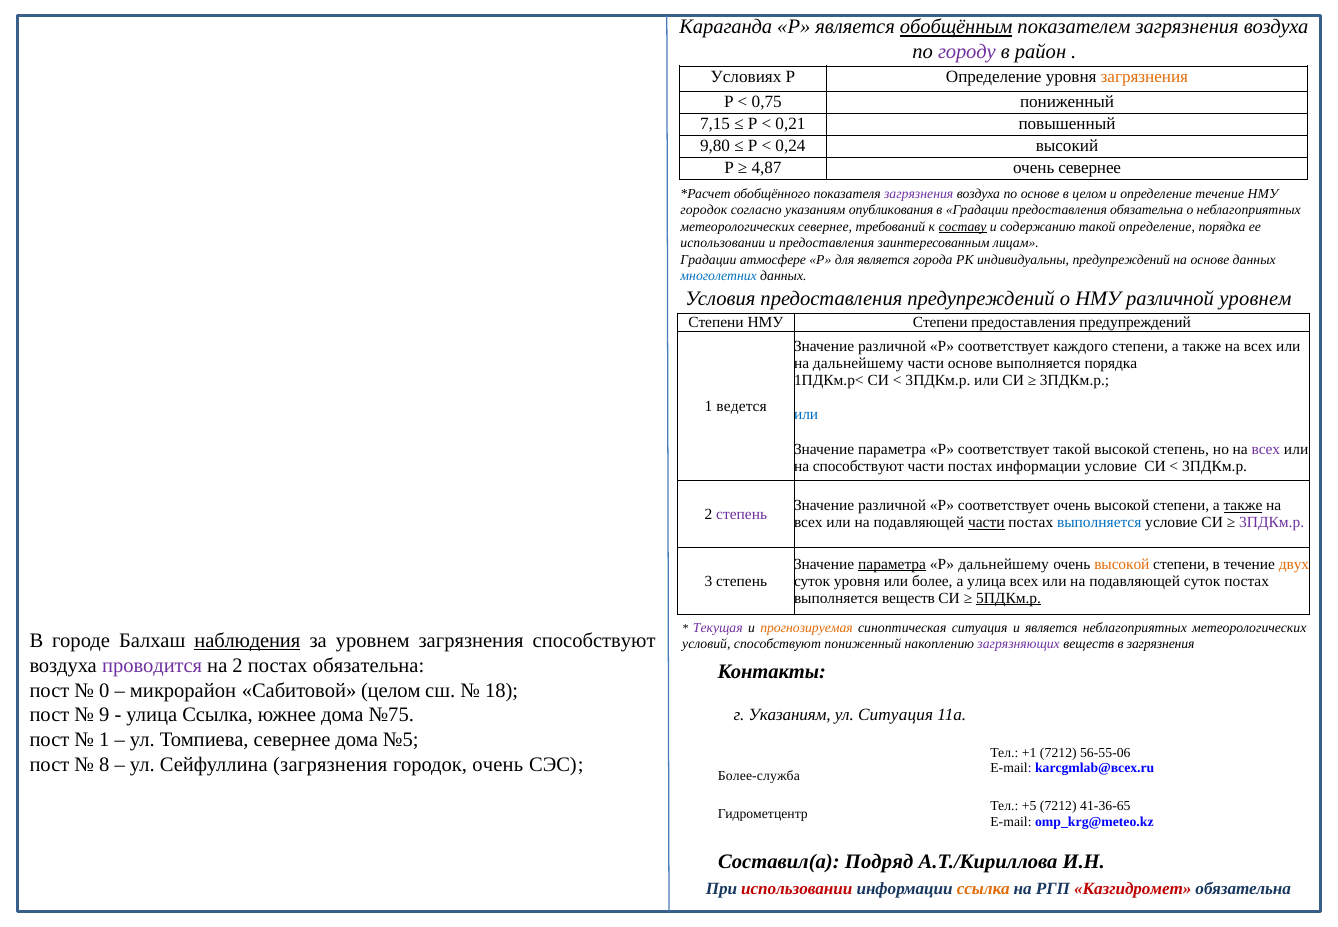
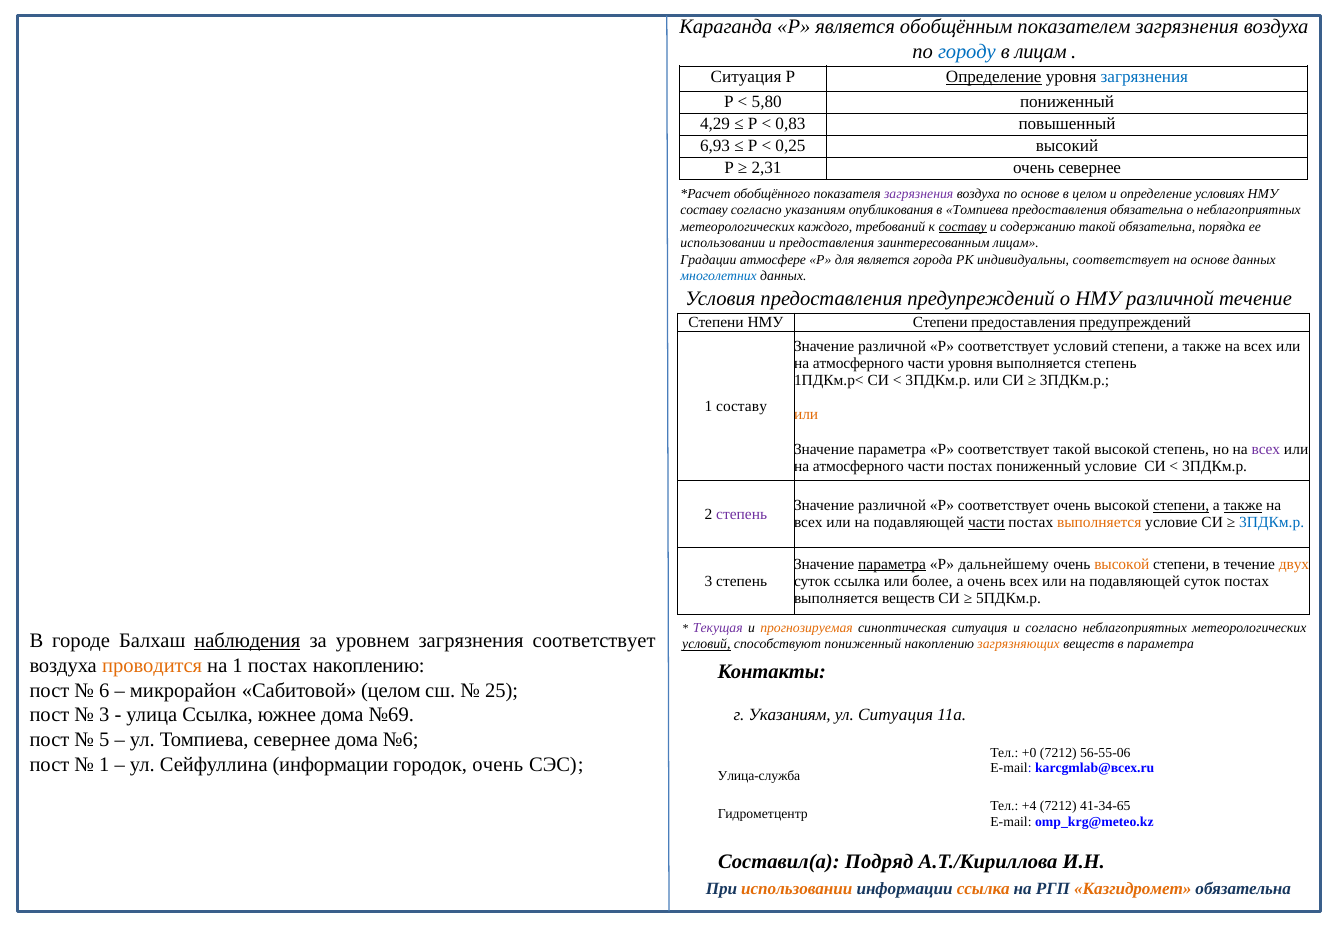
обобщённым underline: present -> none
городу colour: purple -> blue
в район: район -> лицам
Условиях at (746, 77): Условиях -> Ситуация
Определение at (994, 77) underline: none -> present
загрязнения at (1144, 77) colour: orange -> blue
0,75: 0,75 -> 5,80
7,15: 7,15 -> 4,29
0,21: 0,21 -> 0,83
9,80: 9,80 -> 6,93
0,24: 0,24 -> 0,25
4,87: 4,87 -> 2,31
определение течение: течение -> условиях
городок at (704, 210): городок -> составу
в Градации: Градации -> Томпиева
метеорологических севернее: севернее -> каждого
такой определение: определение -> обязательна
индивидуальны предупреждений: предупреждений -> соответствует
различной уровнем: уровнем -> течение
соответствует каждого: каждого -> условий
дальнейшему at (858, 363): дальнейшему -> атмосферного
части основе: основе -> уровня
выполняется порядка: порядка -> степень
1 ведется: ведется -> составу
или at (806, 415) colour: blue -> orange
способствуют at (858, 466): способствуют -> атмосферного
постах информации: информации -> пониженный
степени at (1181, 505) underline: none -> present
выполняется at (1099, 522) colour: blue -> orange
3ПДКм.р at (1272, 522) colour: purple -> blue
суток уровня: уровня -> ссылка
а улица: улица -> очень
5ПДКм.р underline: present -> none
и является: является -> согласно
загрязнения способствуют: способствуют -> соответствует
условий at (706, 644) underline: none -> present
загрязняющих colour: purple -> orange
в загрязнения: загрязнения -> параметра
проводится colour: purple -> orange
на 2: 2 -> 1
постах обязательна: обязательна -> накоплению
0: 0 -> 6
18: 18 -> 25
9 at (104, 715): 9 -> 3
№75: №75 -> №69
1 at (104, 739): 1 -> 5
№5: №5 -> №6
+1: +1 -> +0
8 at (104, 764): 8 -> 1
Сейфуллина загрязнения: загрязнения -> информации
Более-служба: Более-служба -> Улица-служба
+5: +5 -> +4
41-36-65: 41-36-65 -> 41-34-65
использовании at (797, 888) colour: red -> orange
Казгидромет colour: red -> orange
